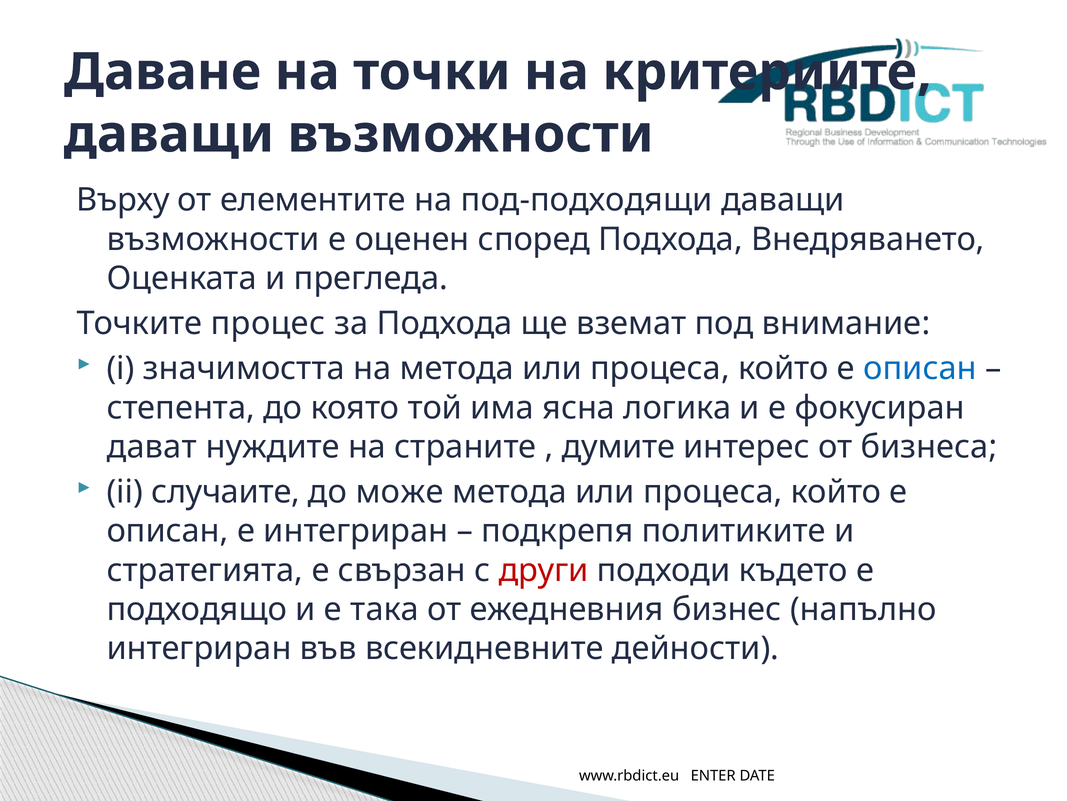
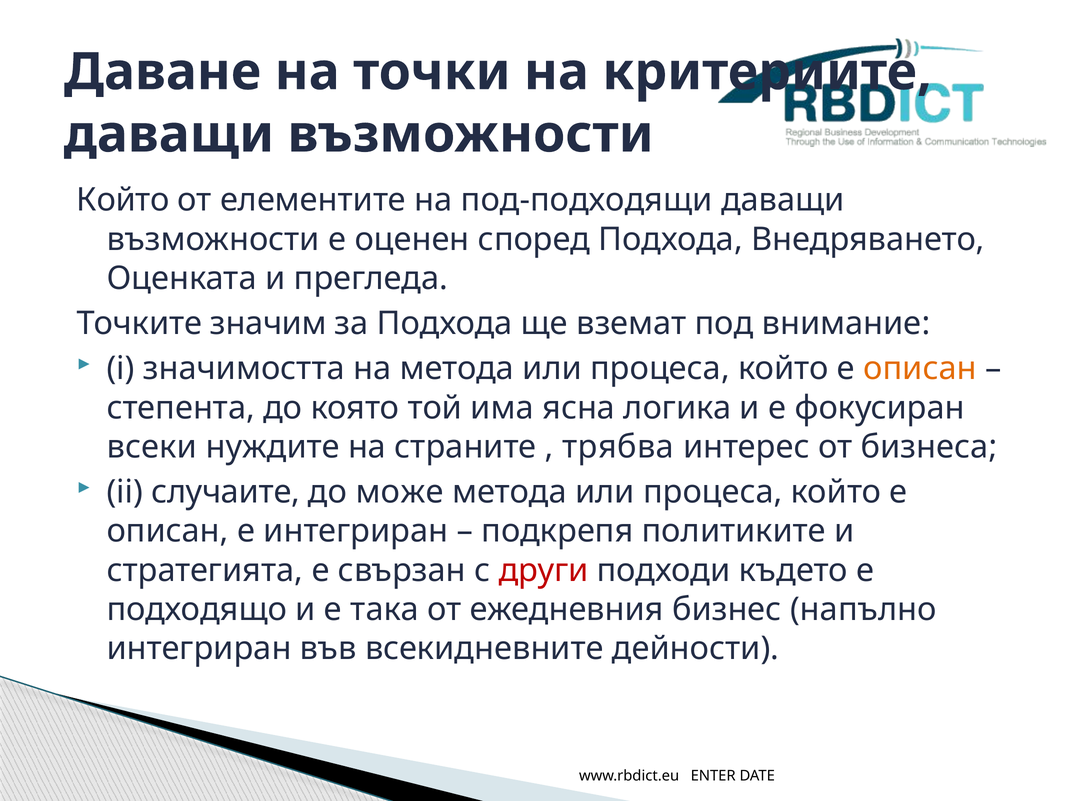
Върху at (123, 200): Върху -> Който
процес: процес -> значим
описан at (920, 368) colour: blue -> orange
дават: дават -> всеки
думите: думите -> трябва
